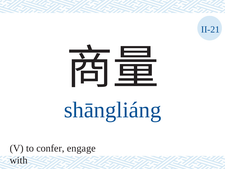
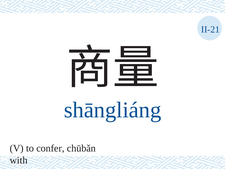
engage: engage -> chūbǎn
